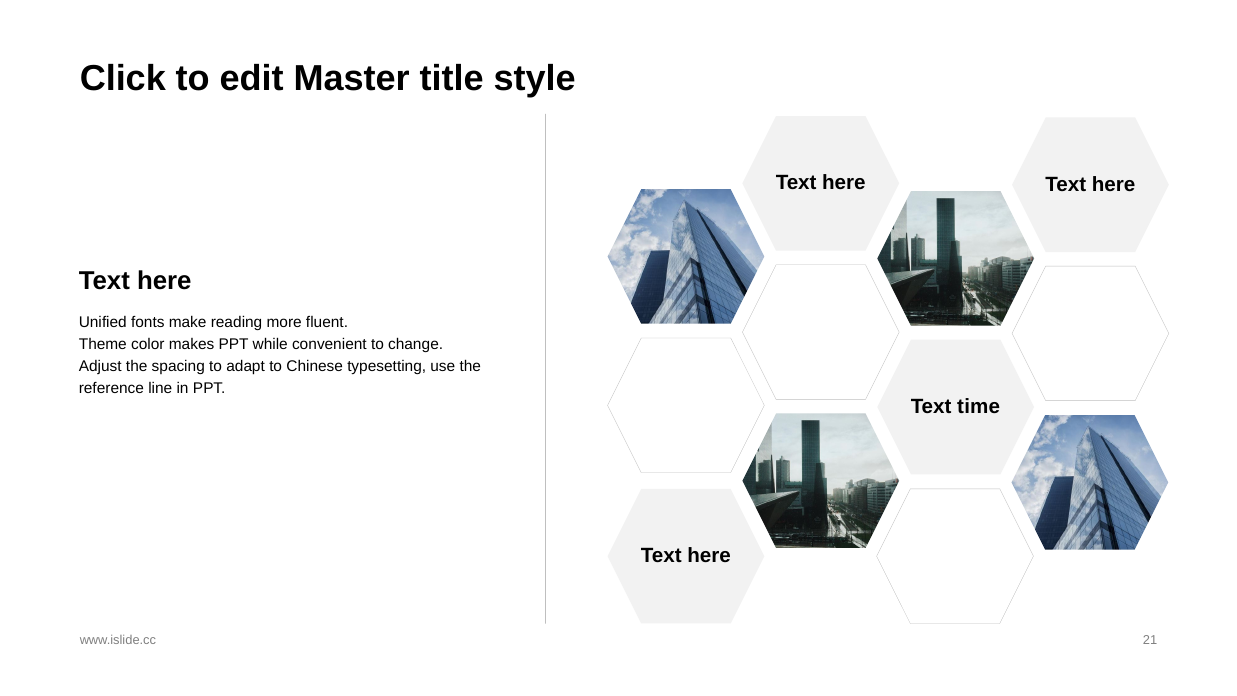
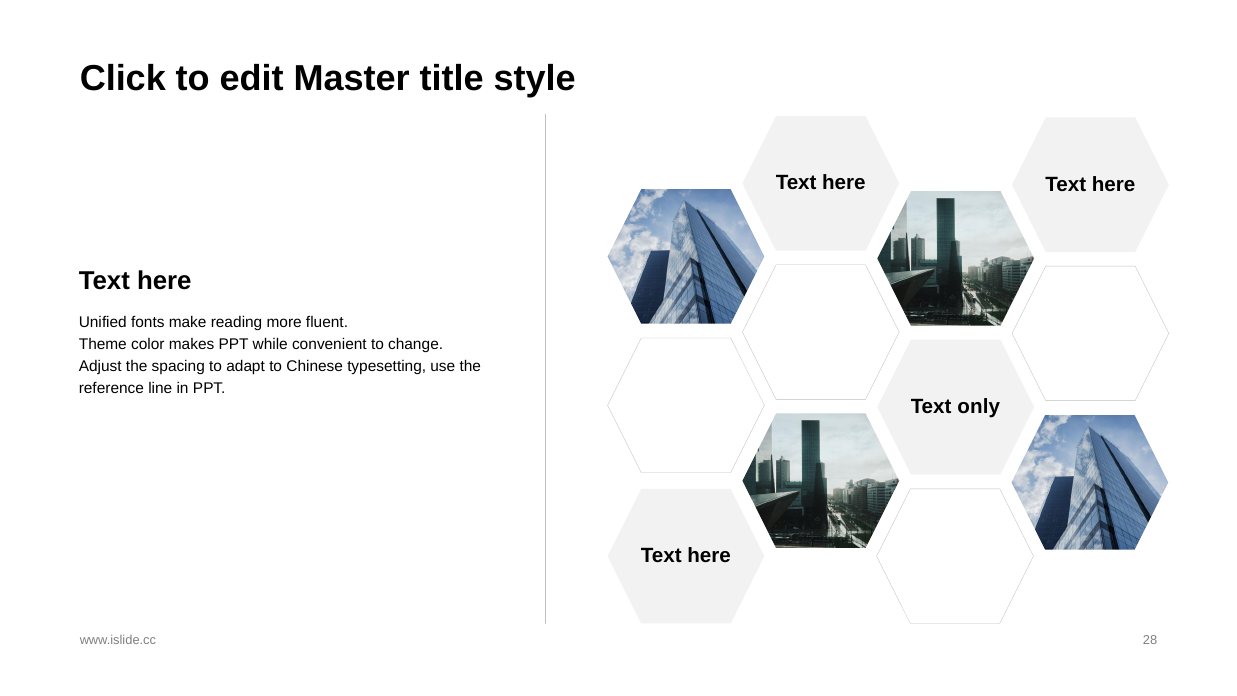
time: time -> only
21: 21 -> 28
